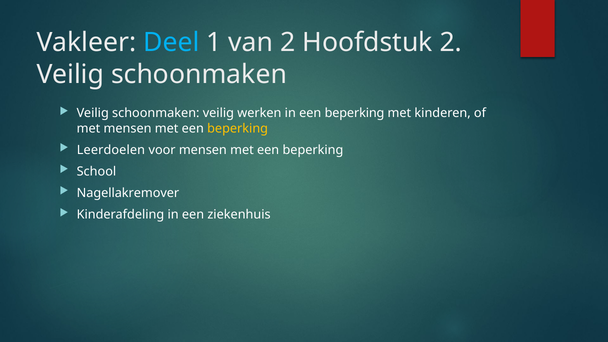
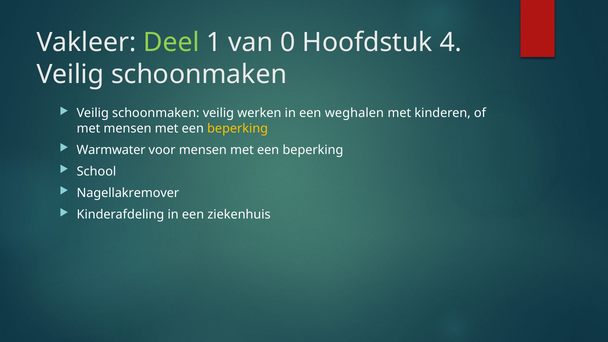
Deel colour: light blue -> light green
van 2: 2 -> 0
Hoofdstuk 2: 2 -> 4
in een beperking: beperking -> weghalen
Leerdoelen: Leerdoelen -> Warmwater
